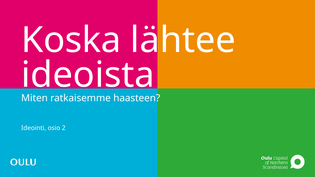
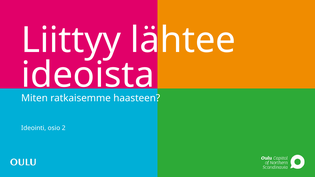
Koska: Koska -> Liittyy
